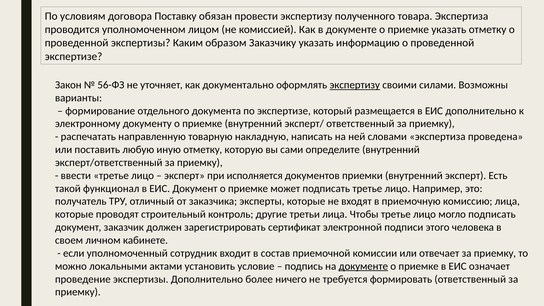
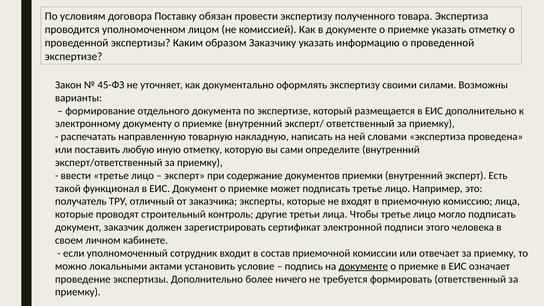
56-ФЗ: 56-ФЗ -> 45-ФЗ
экспертизу at (355, 85) underline: present -> none
исполняется: исполняется -> содержание
